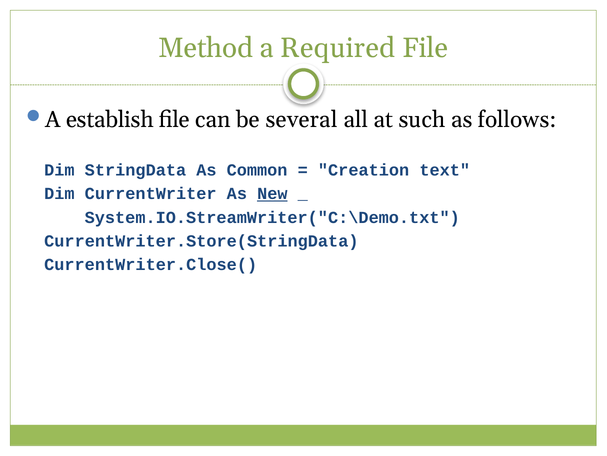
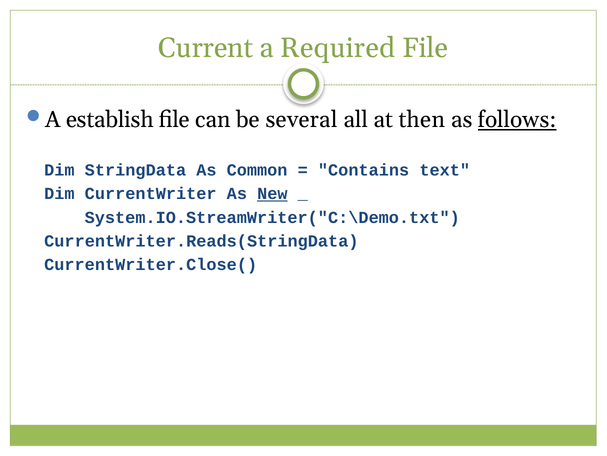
Method: Method -> Current
such: such -> then
follows underline: none -> present
Creation: Creation -> Contains
CurrentWriter.Store(StringData: CurrentWriter.Store(StringData -> CurrentWriter.Reads(StringData
